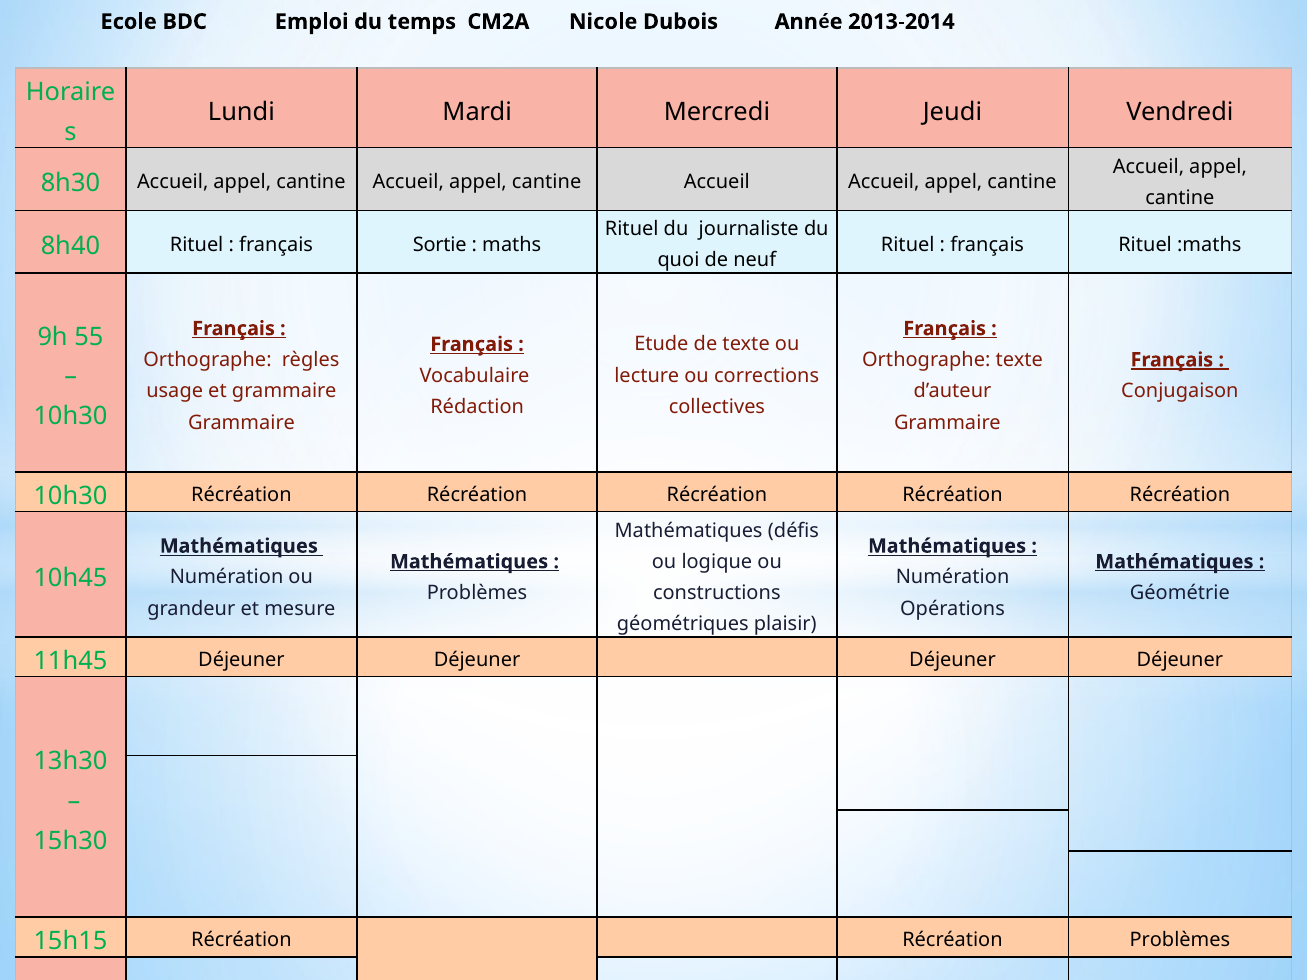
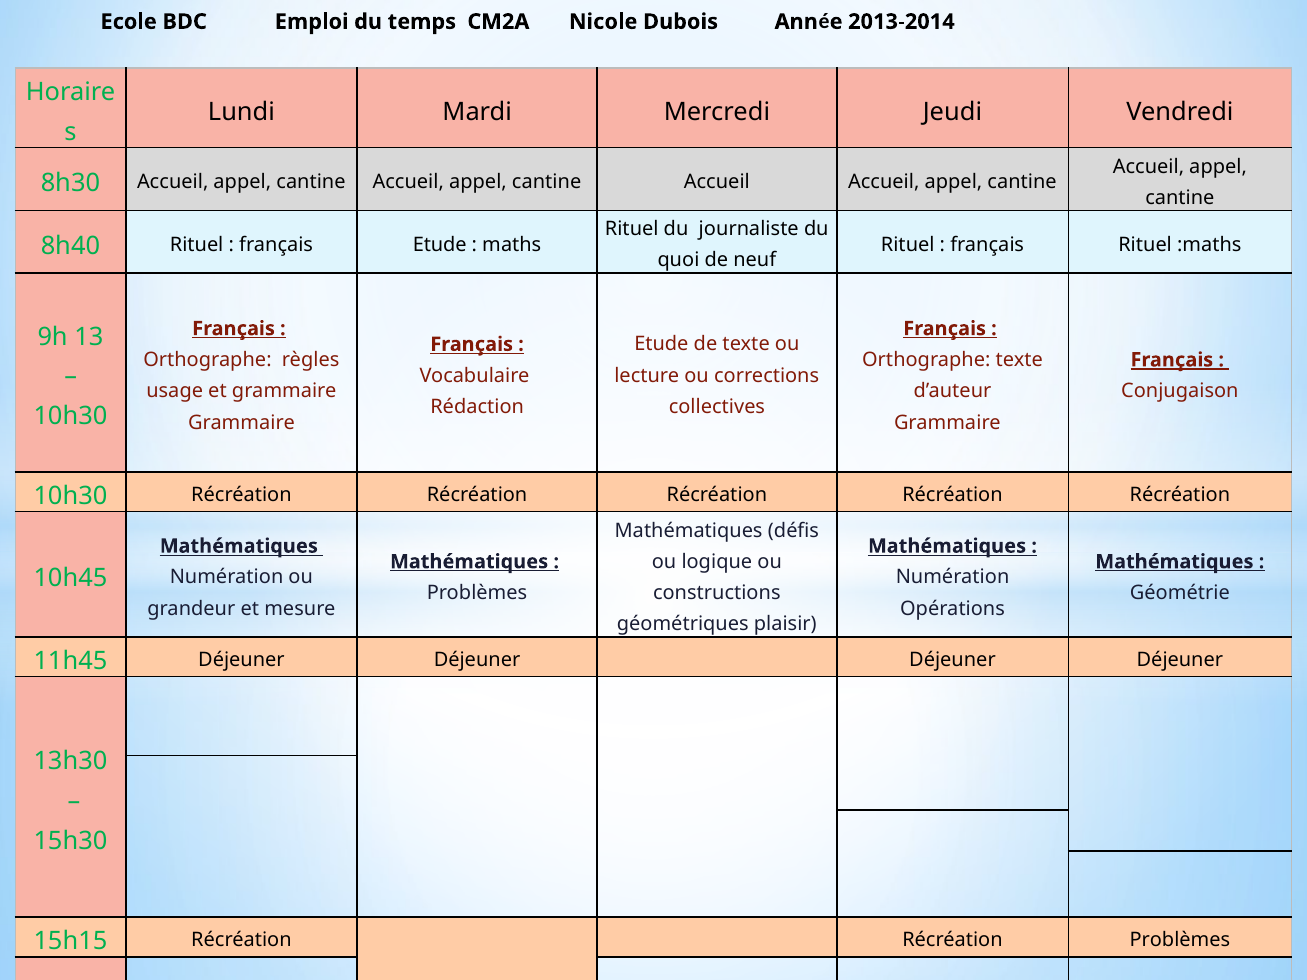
français Sortie: Sortie -> Etude
55: 55 -> 13
